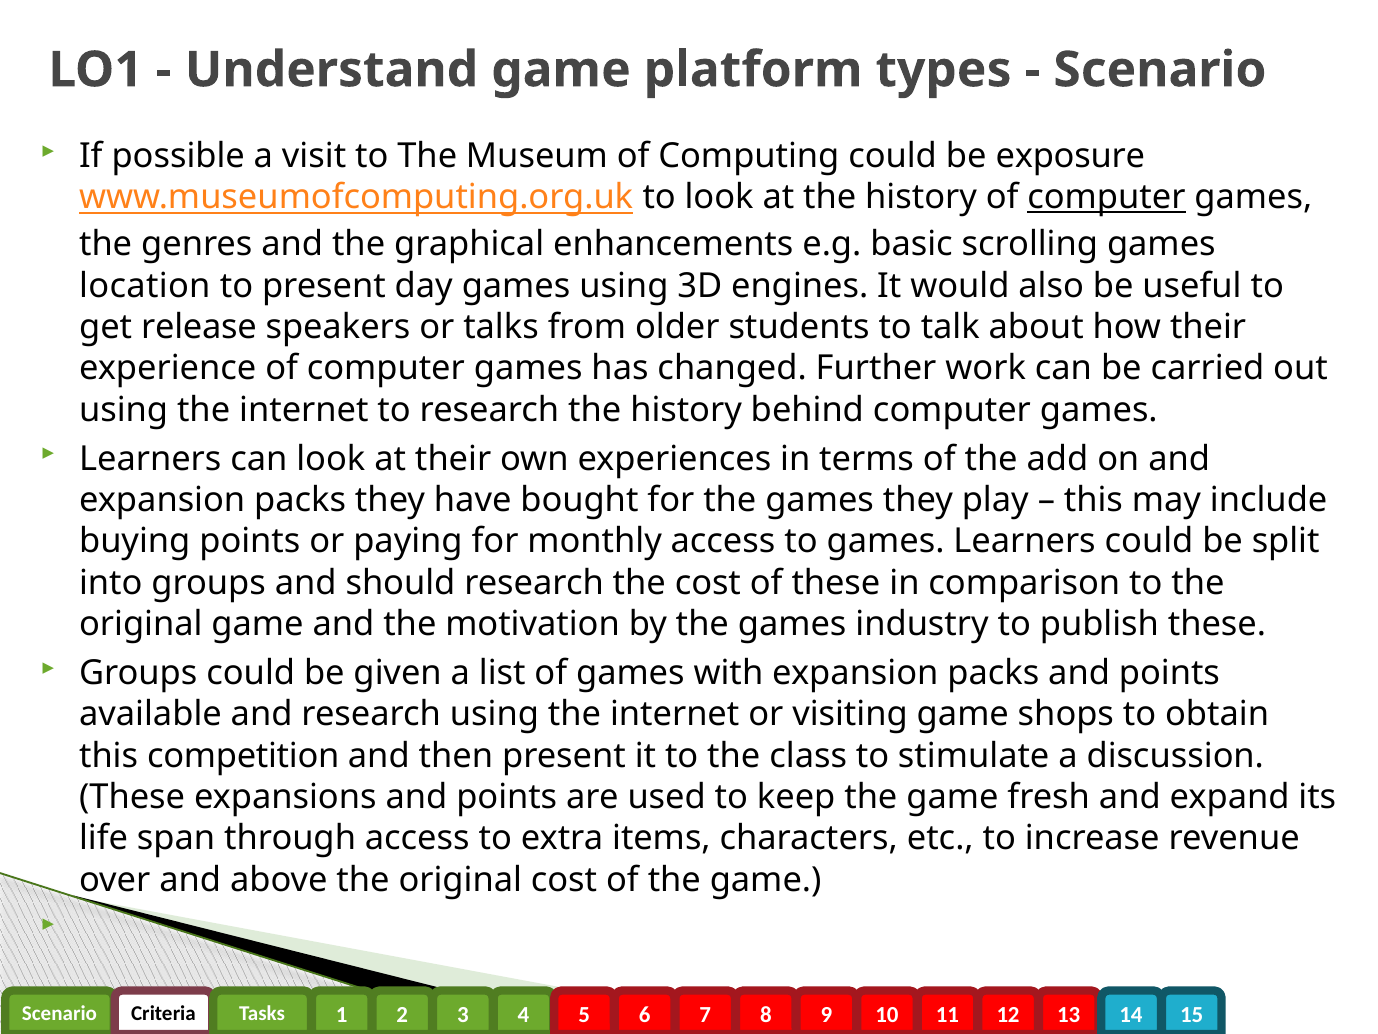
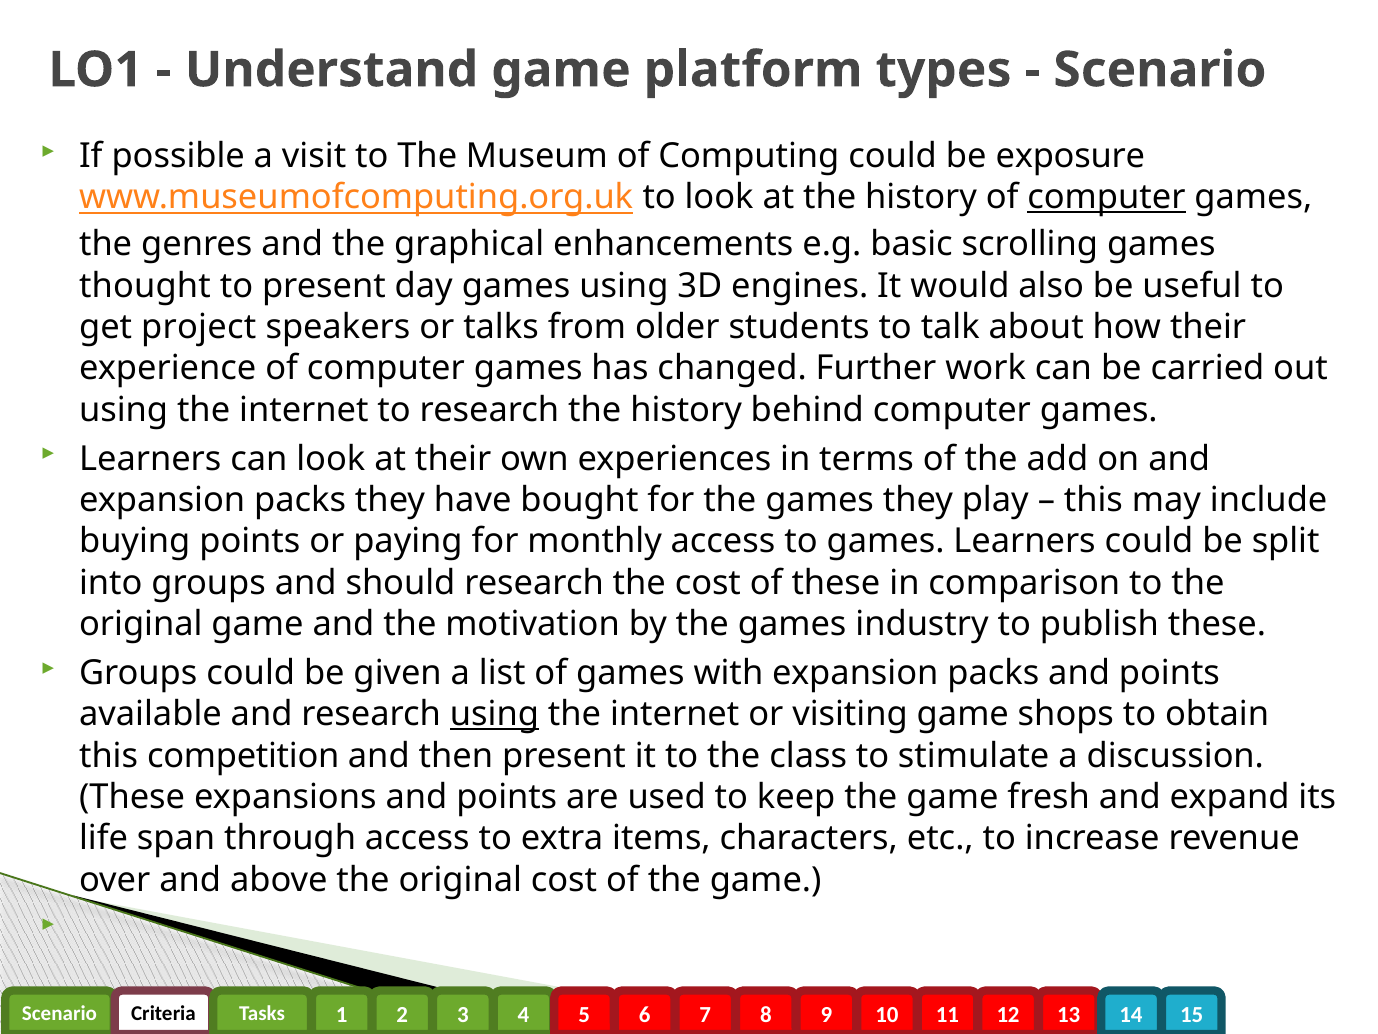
location: location -> thought
release: release -> project
using at (494, 714) underline: none -> present
